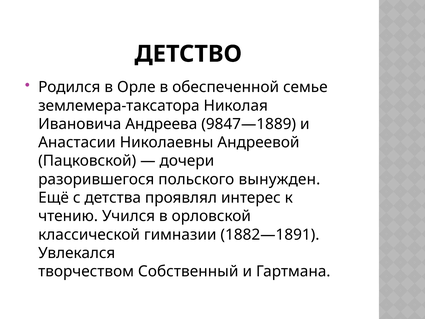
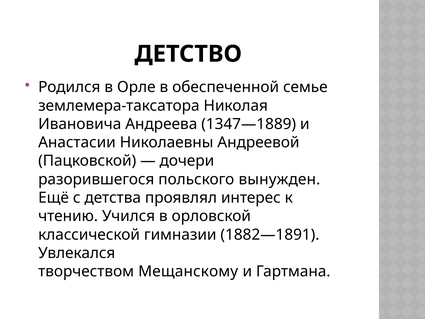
9847—1889: 9847—1889 -> 1347—1889
Собственный: Собственный -> Мещанскому
